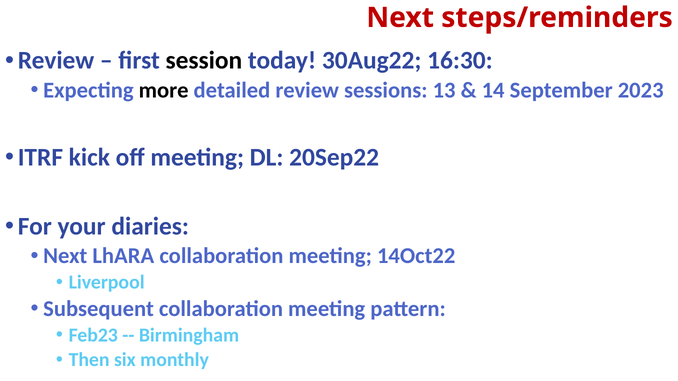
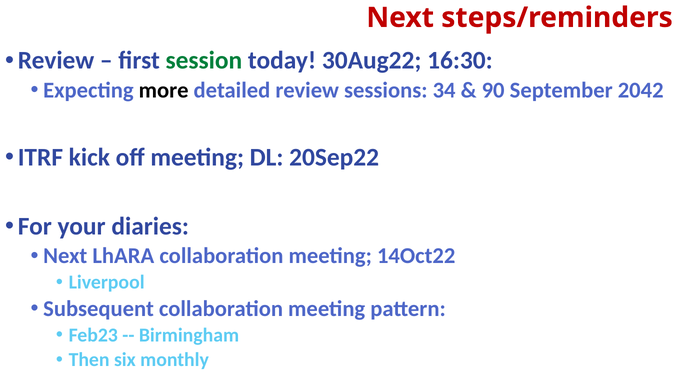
session colour: black -> green
13: 13 -> 34
14: 14 -> 90
2023: 2023 -> 2042
